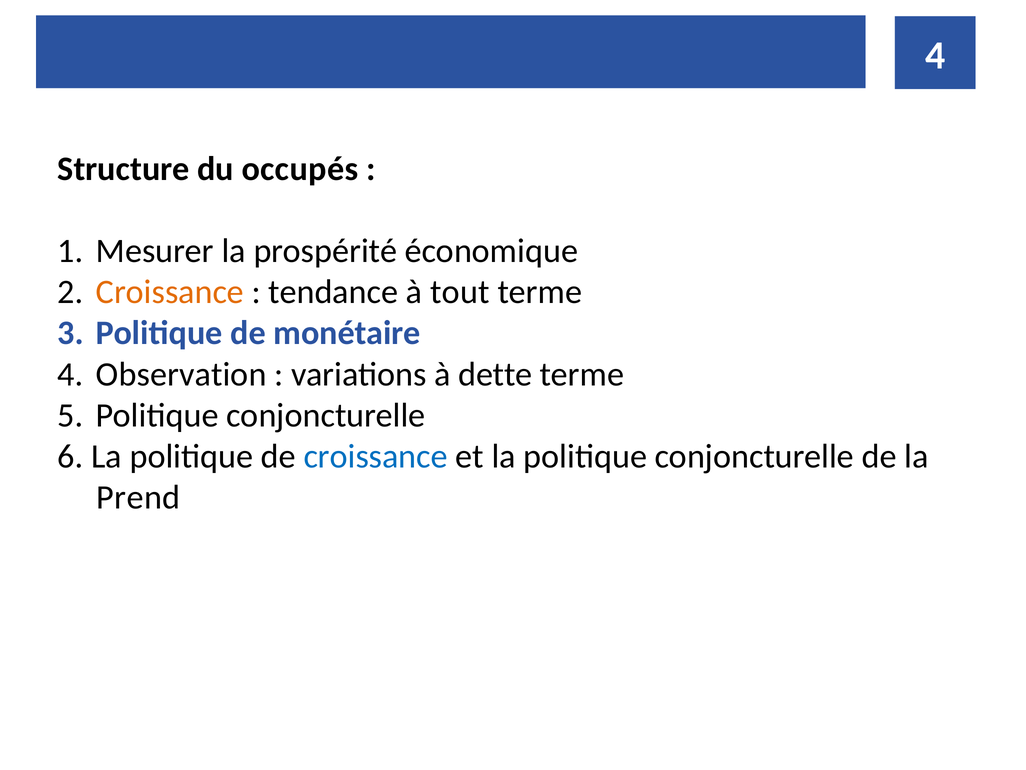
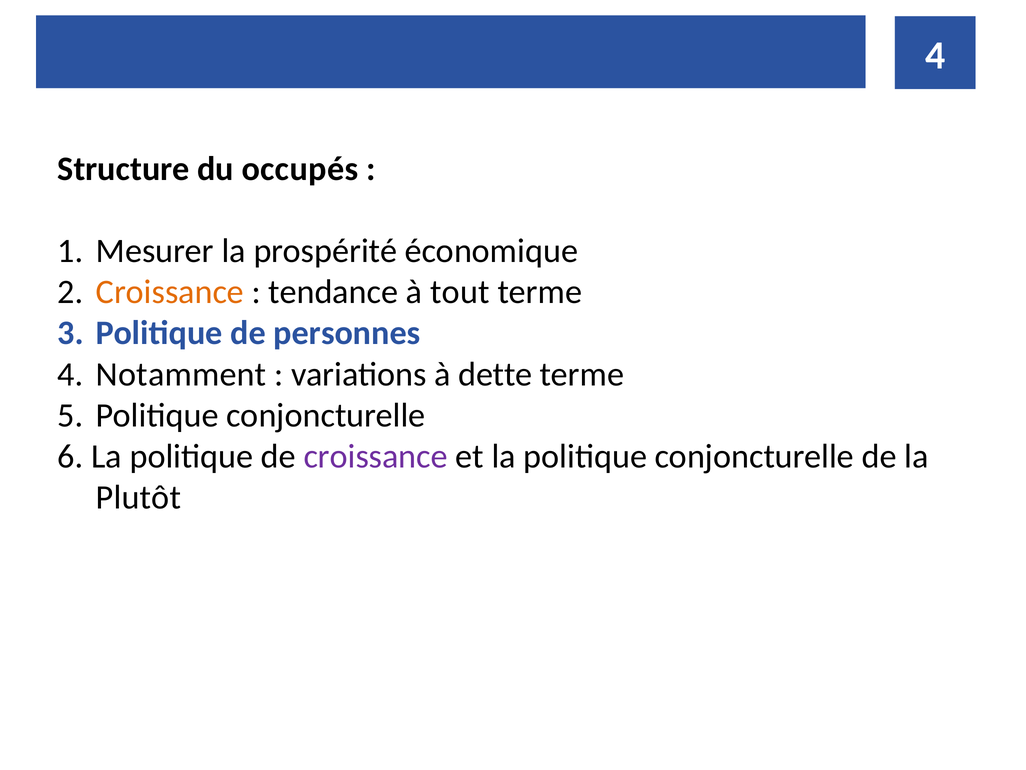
monétaire: monétaire -> personnes
Observation: Observation -> Notamment
croissance at (376, 456) colour: blue -> purple
Prend: Prend -> Plutôt
